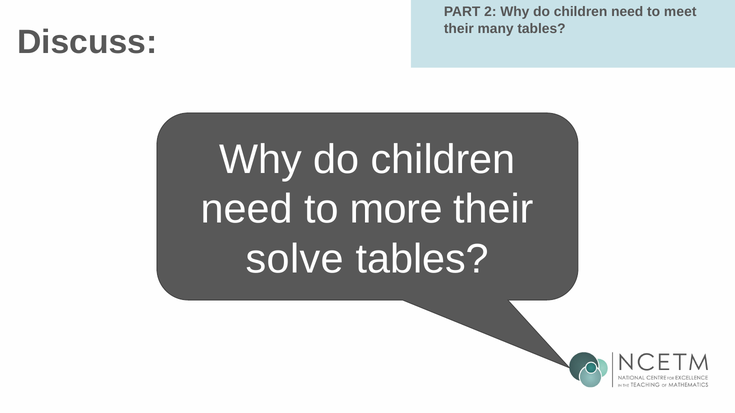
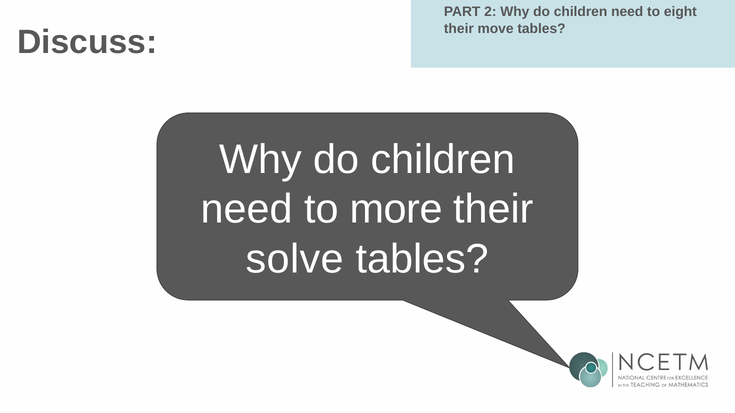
meet: meet -> eight
many: many -> move
